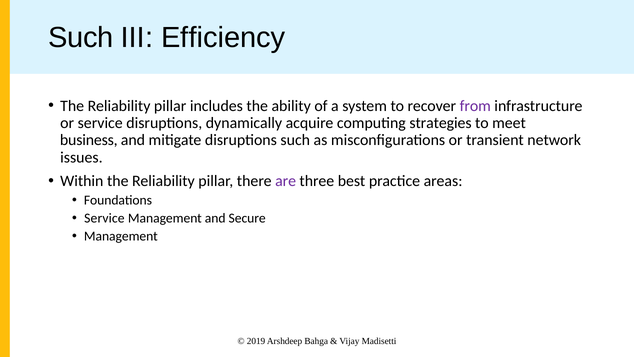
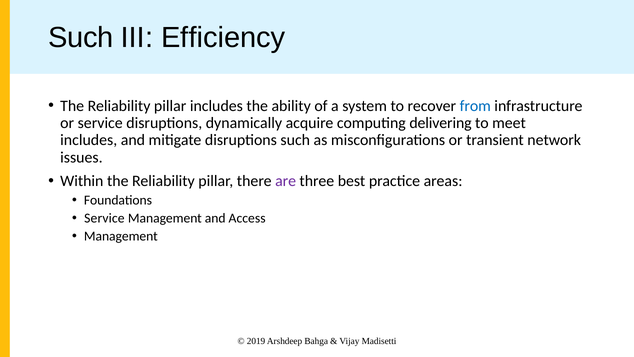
from colour: purple -> blue
strategies: strategies -> delivering
business at (89, 140): business -> includes
Secure: Secure -> Access
